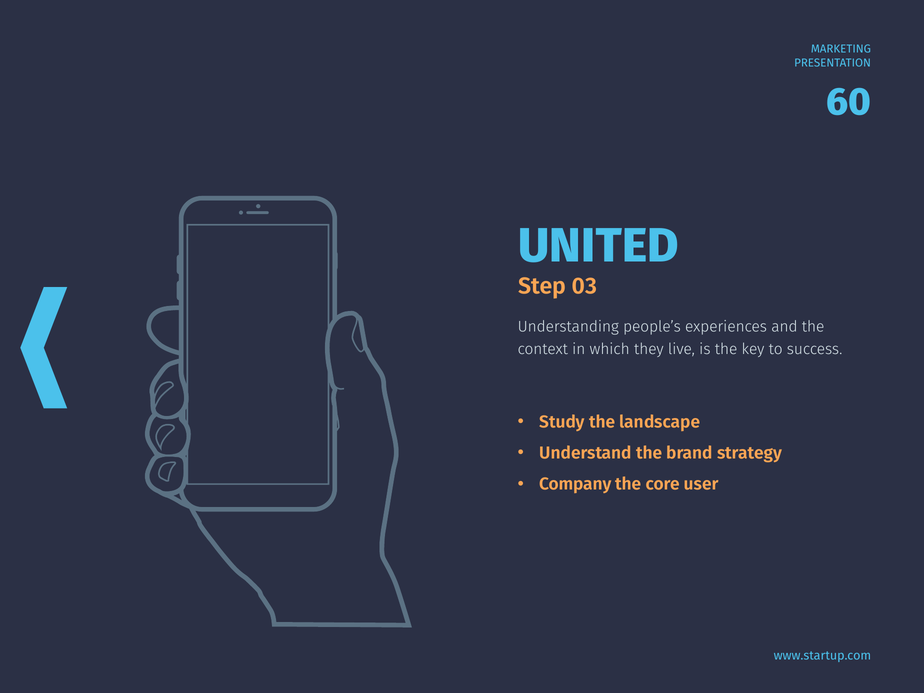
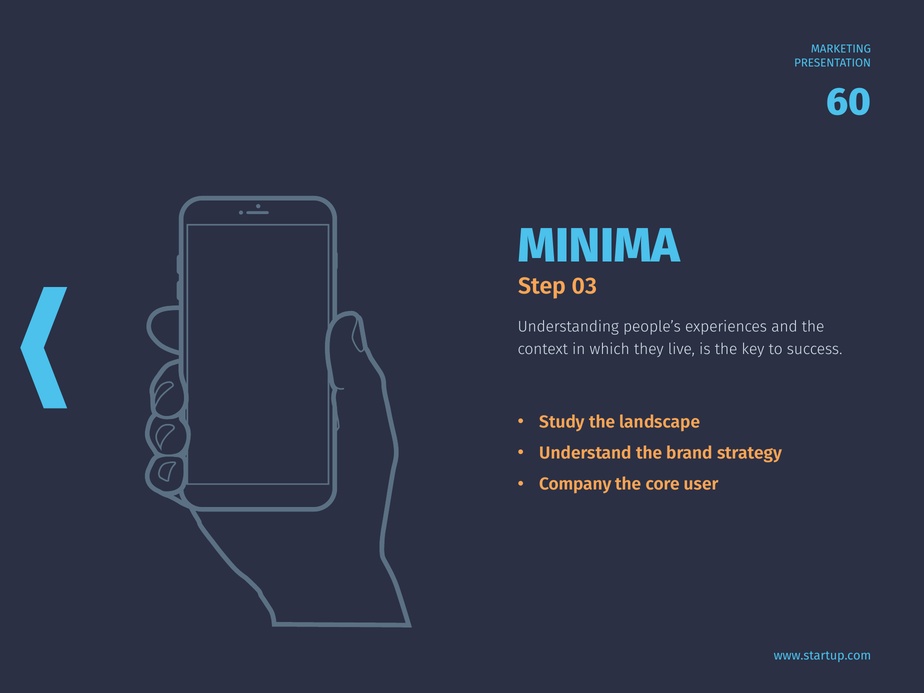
UNITED: UNITED -> MINIMA
